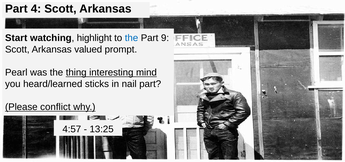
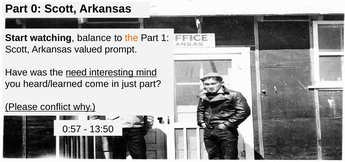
4: 4 -> 0
highlight: highlight -> balance
the at (131, 38) colour: blue -> orange
9: 9 -> 1
Pearl: Pearl -> Have
thing: thing -> need
sticks: sticks -> come
nail: nail -> just
4:57: 4:57 -> 0:57
13:25: 13:25 -> 13:50
